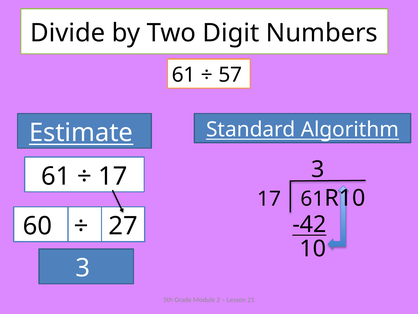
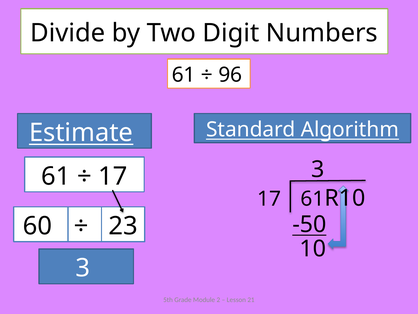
57: 57 -> 96
-42: -42 -> -50
27: 27 -> 23
